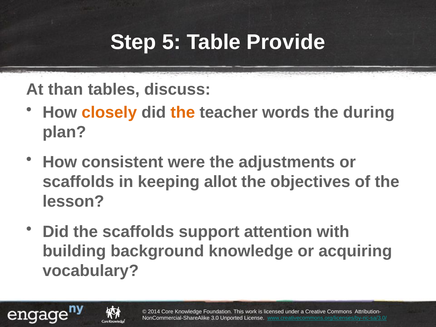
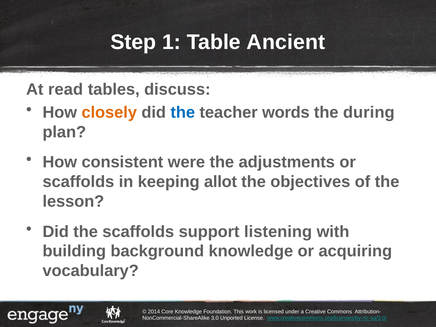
5: 5 -> 1
Provide: Provide -> Ancient
than: than -> read
the at (183, 112) colour: orange -> blue
attention: attention -> listening
